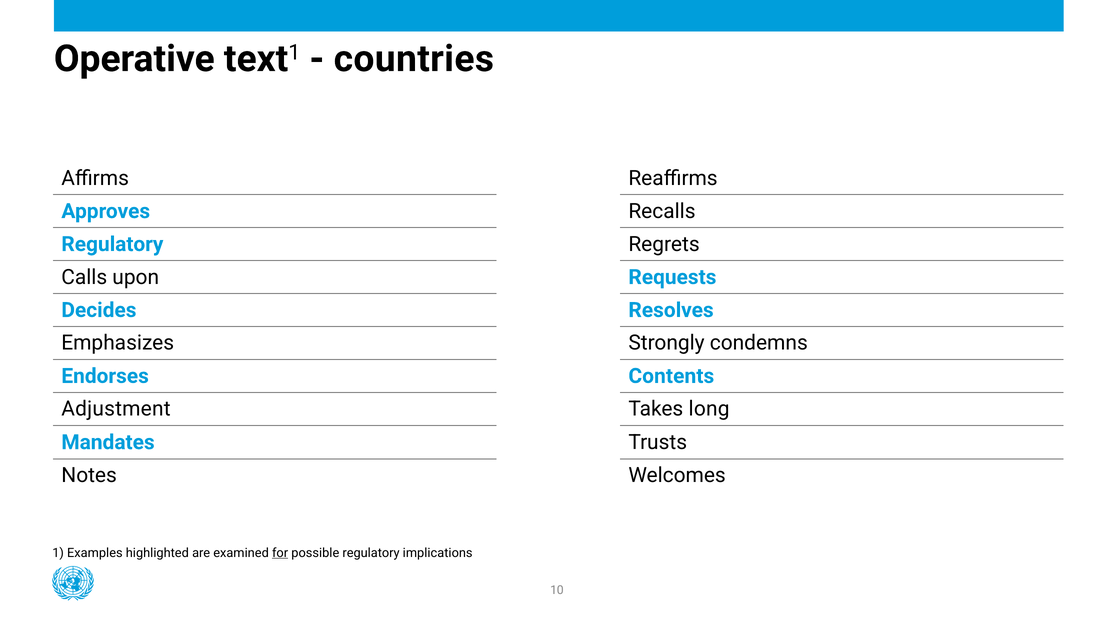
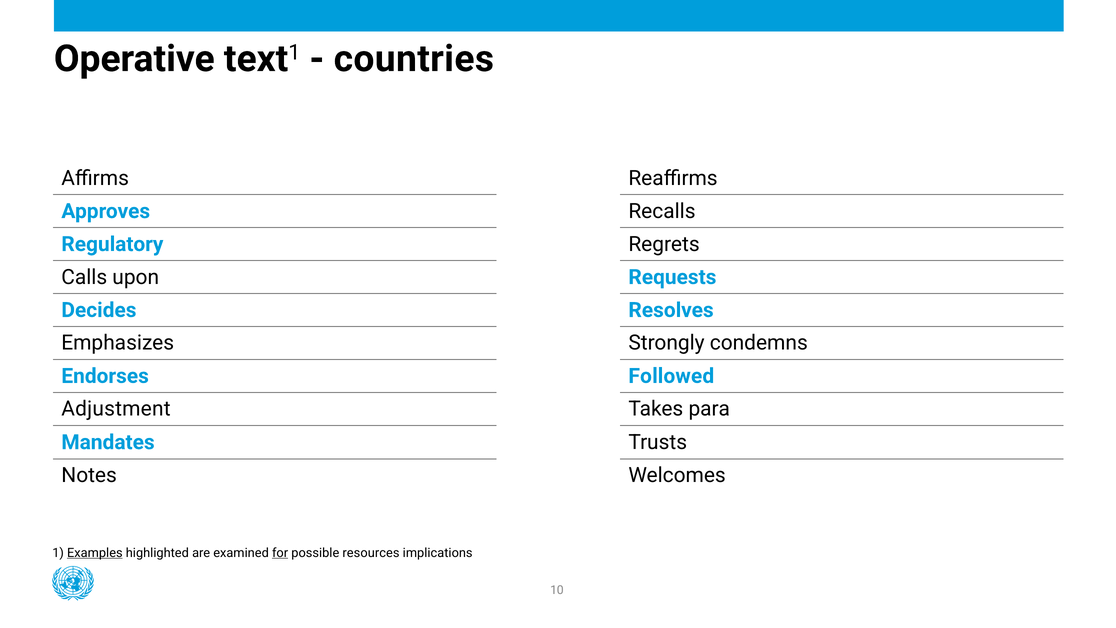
Contents: Contents -> Followed
long: long -> para
Examples underline: none -> present
possible regulatory: regulatory -> resources
